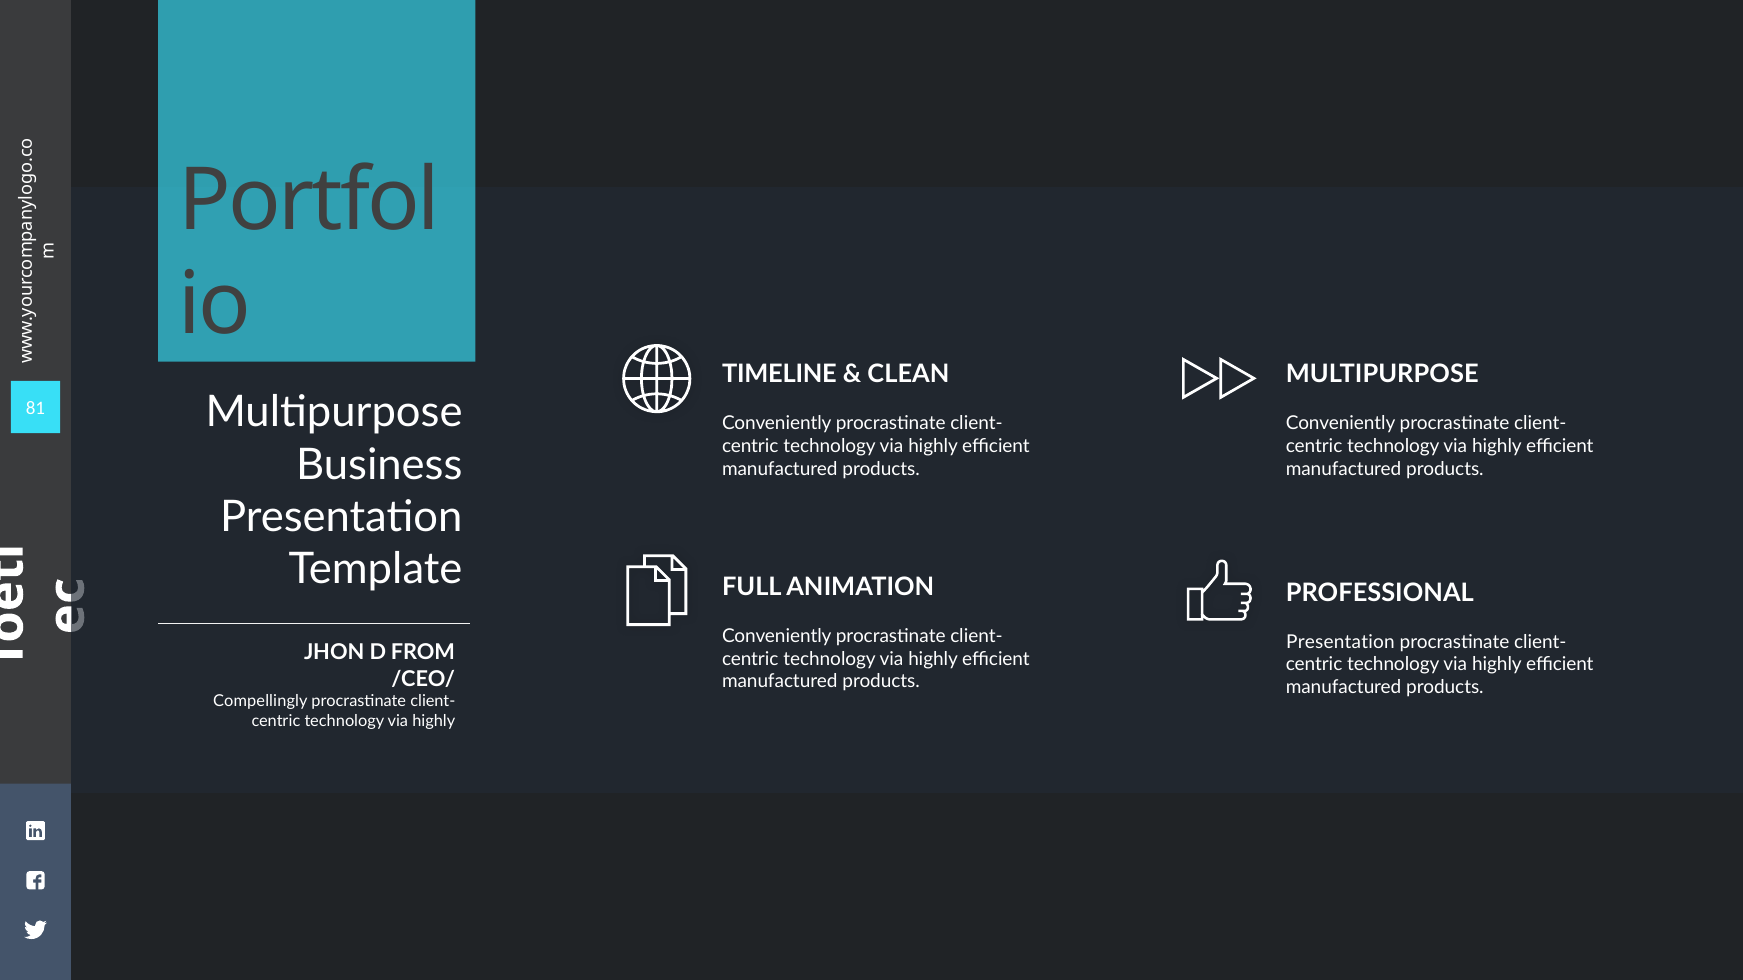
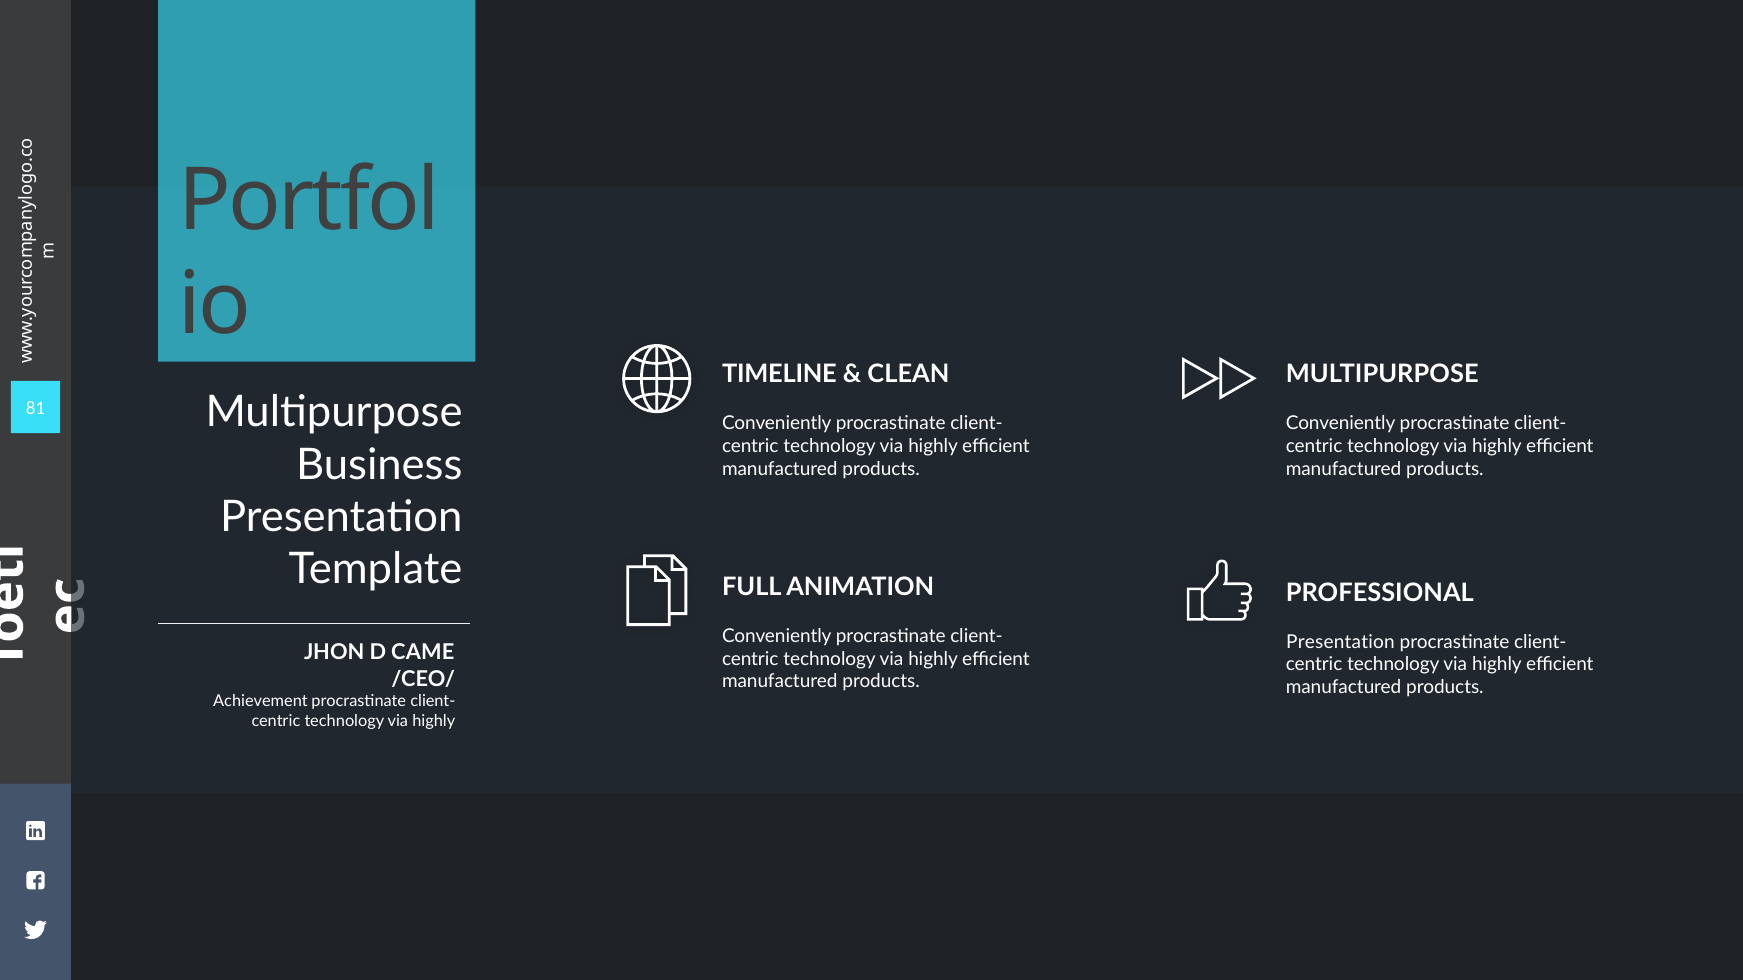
FROM: FROM -> CAME
Compellingly: Compellingly -> Achievement
